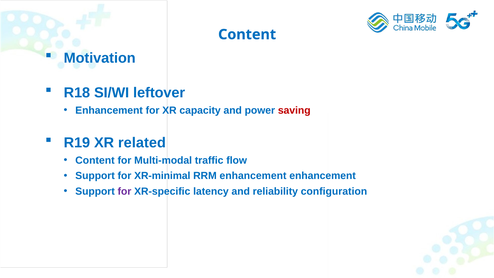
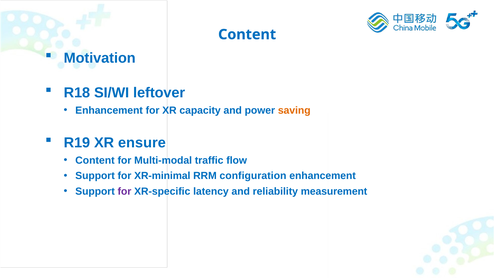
saving colour: red -> orange
related: related -> ensure
RRM enhancement: enhancement -> configuration
configuration: configuration -> measurement
